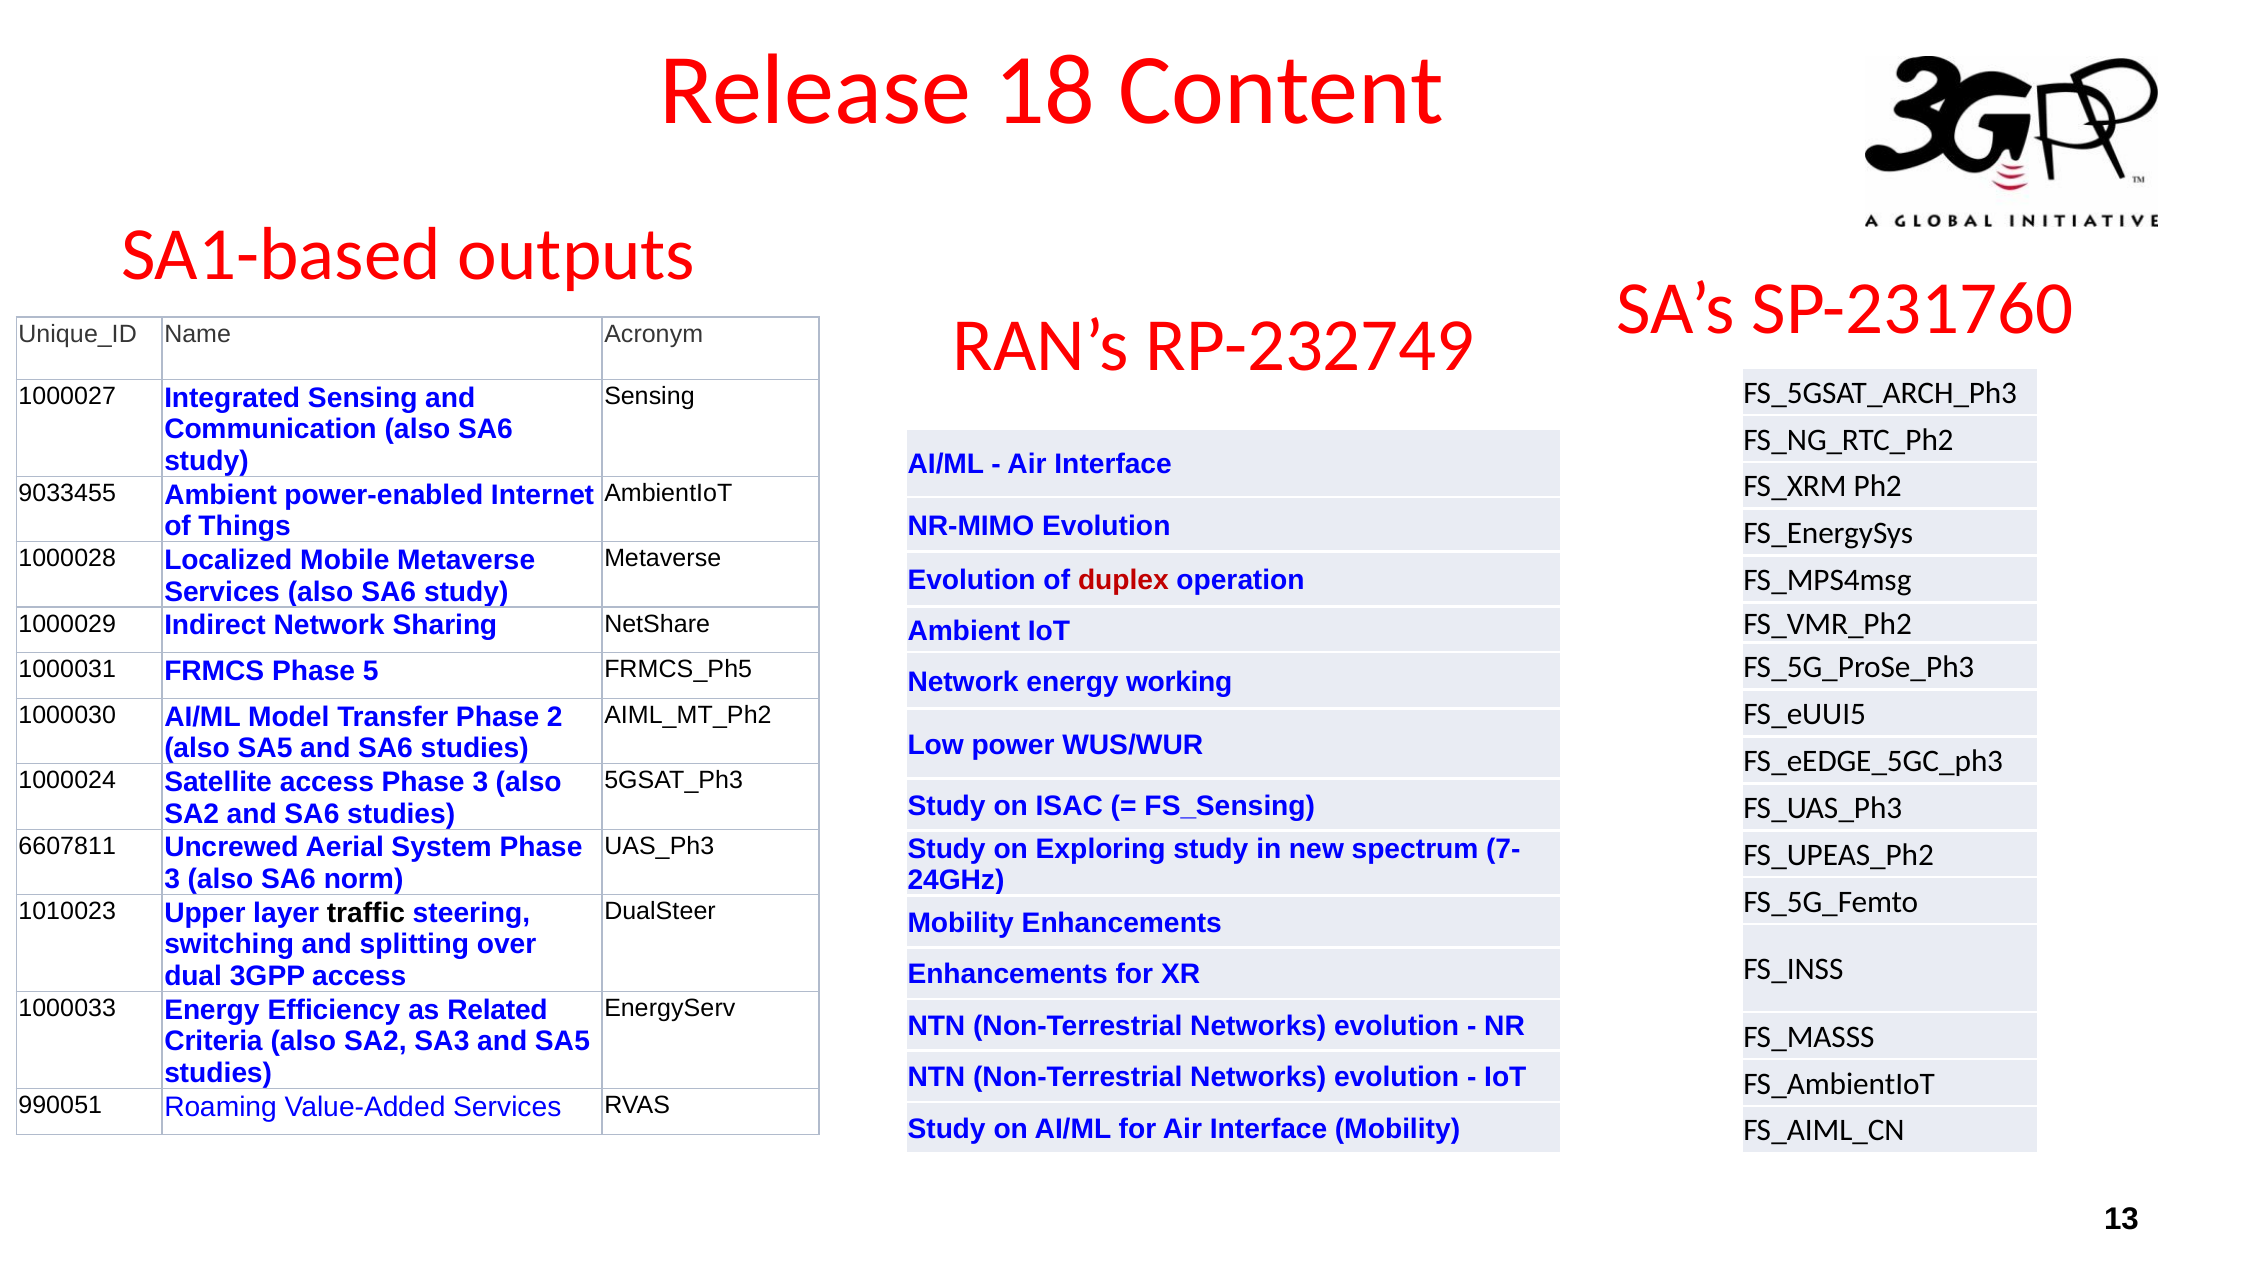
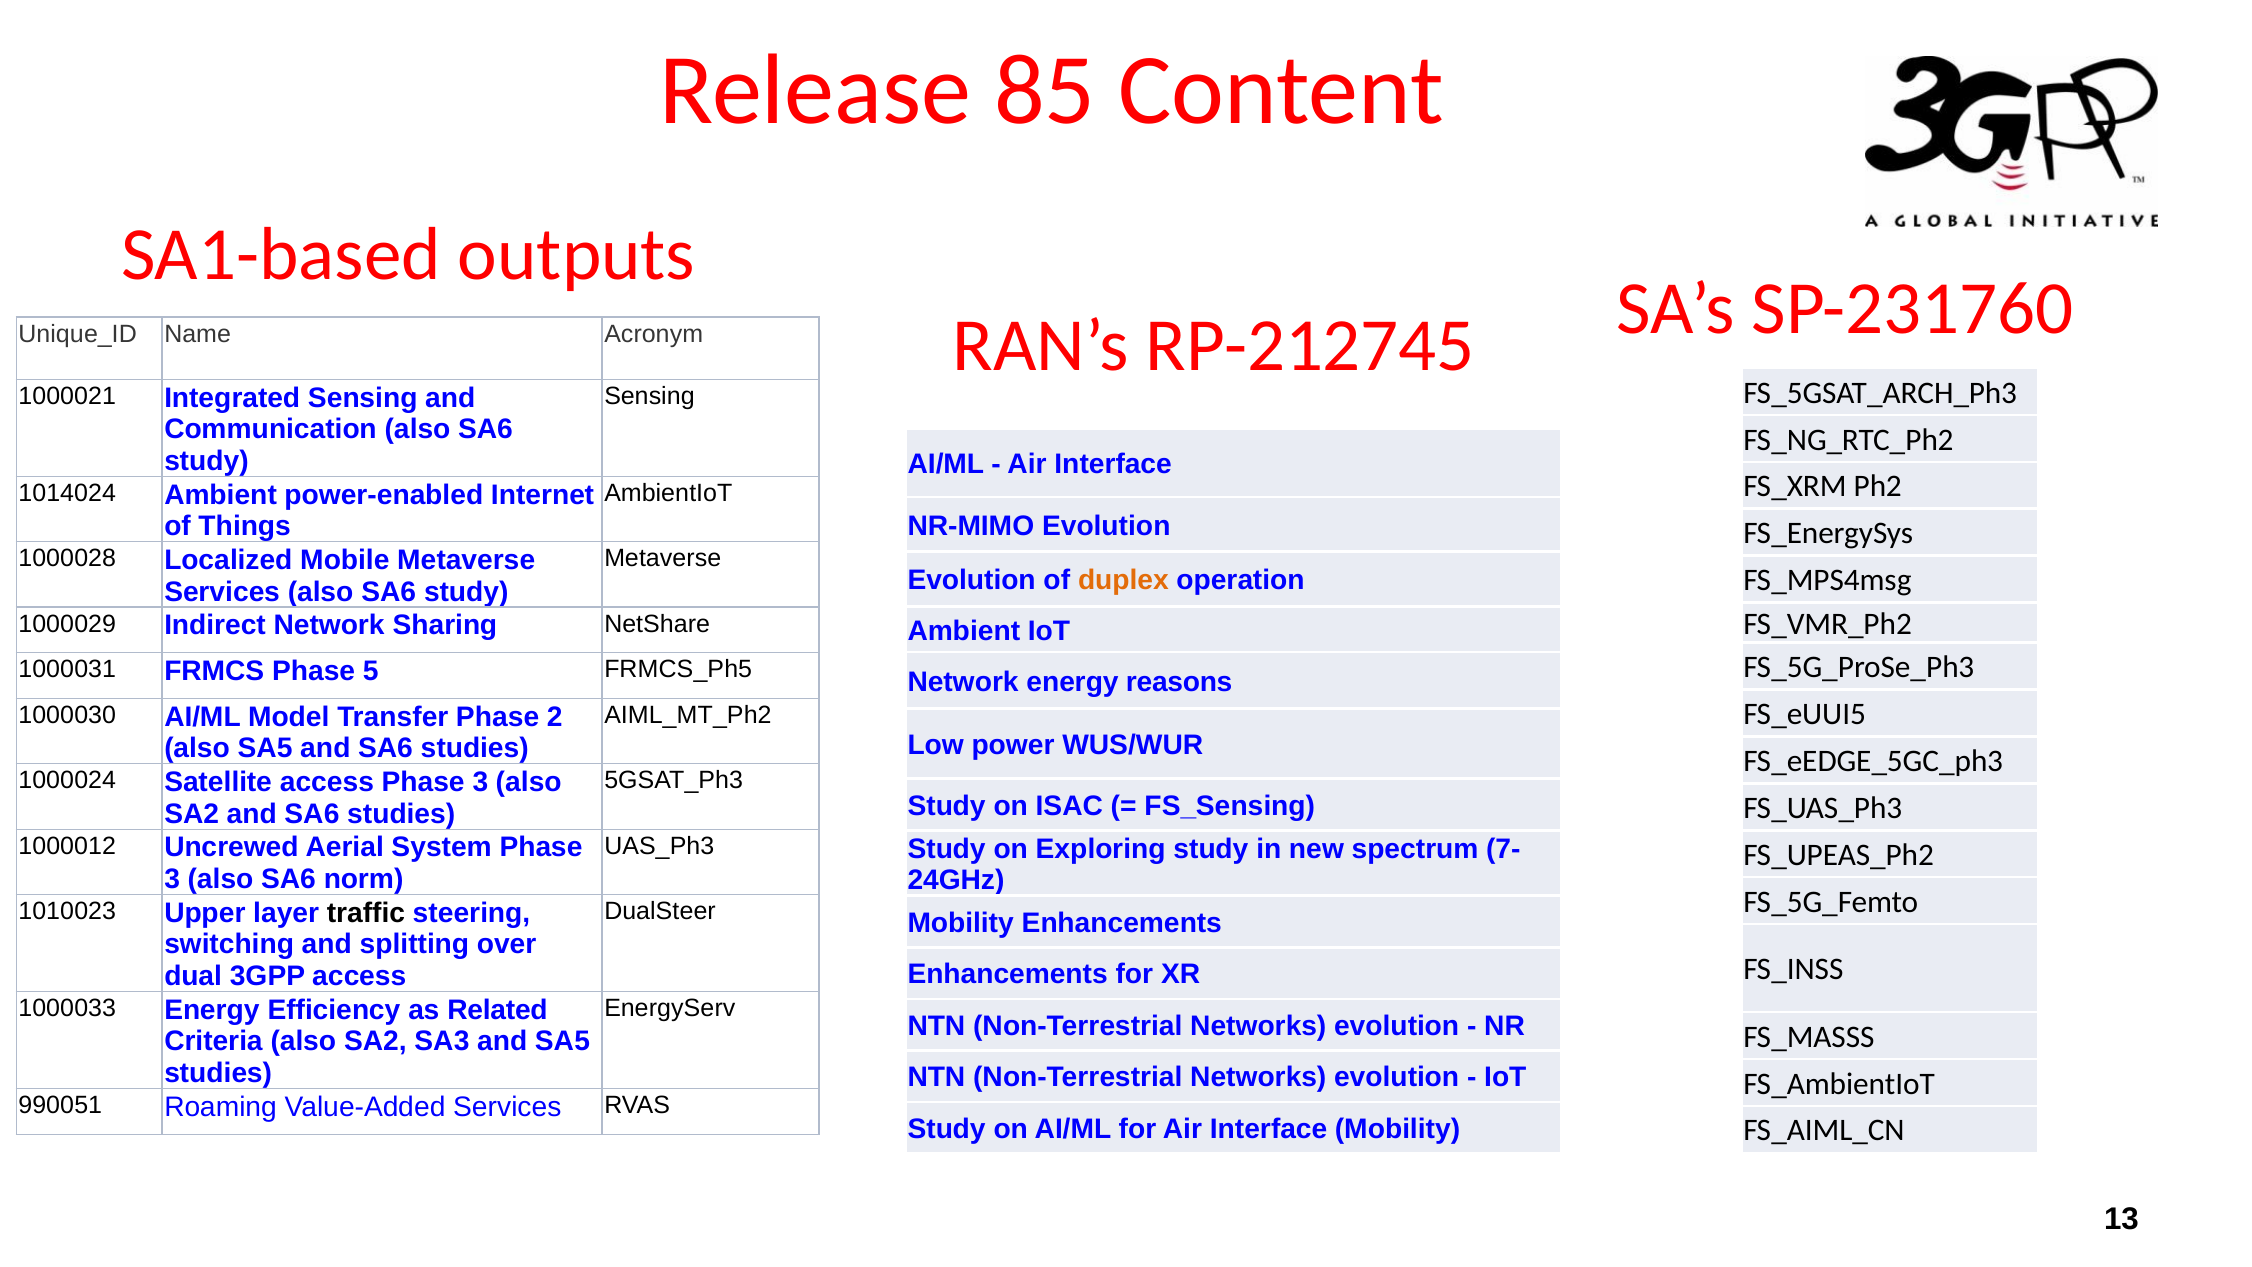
18: 18 -> 85
RP-232749: RP-232749 -> RP-212745
1000027: 1000027 -> 1000021
9033455: 9033455 -> 1014024
duplex colour: red -> orange
working: working -> reasons
6607811: 6607811 -> 1000012
